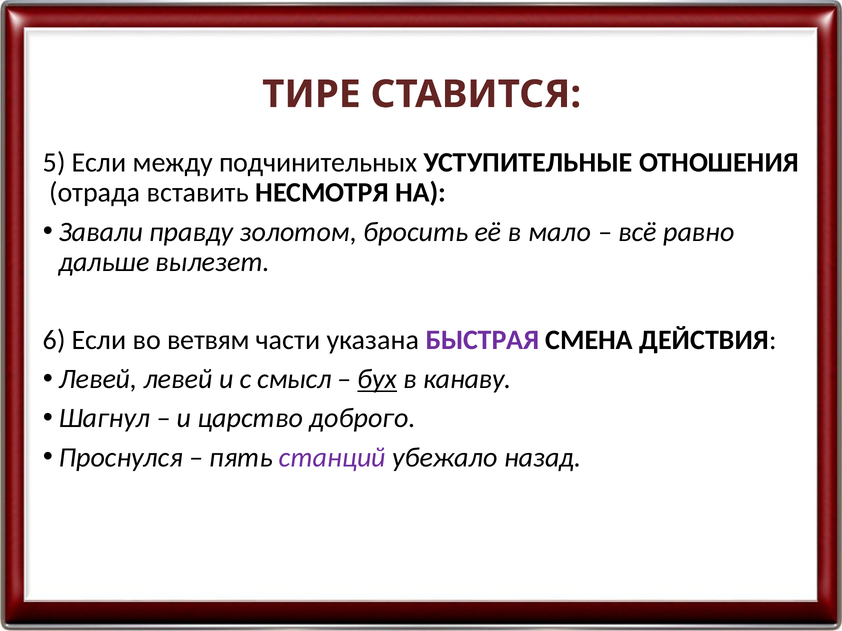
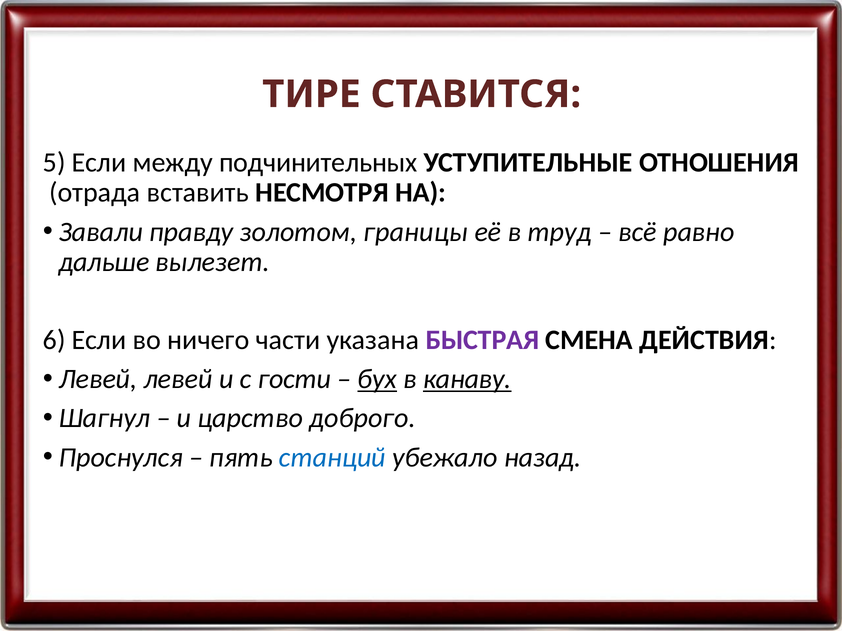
бросить: бросить -> границы
мало: мало -> труд
ветвям: ветвям -> ничего
смысл: смысл -> гости
канаву underline: none -> present
станций colour: purple -> blue
